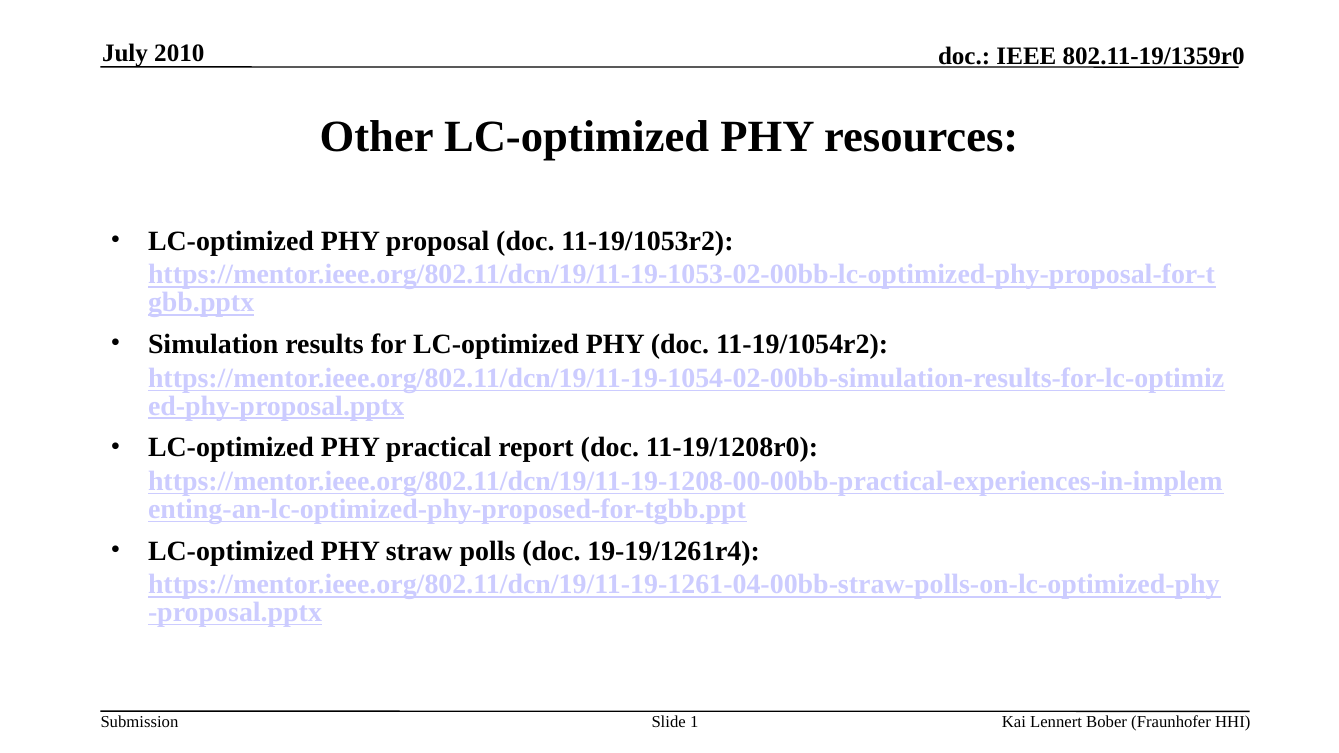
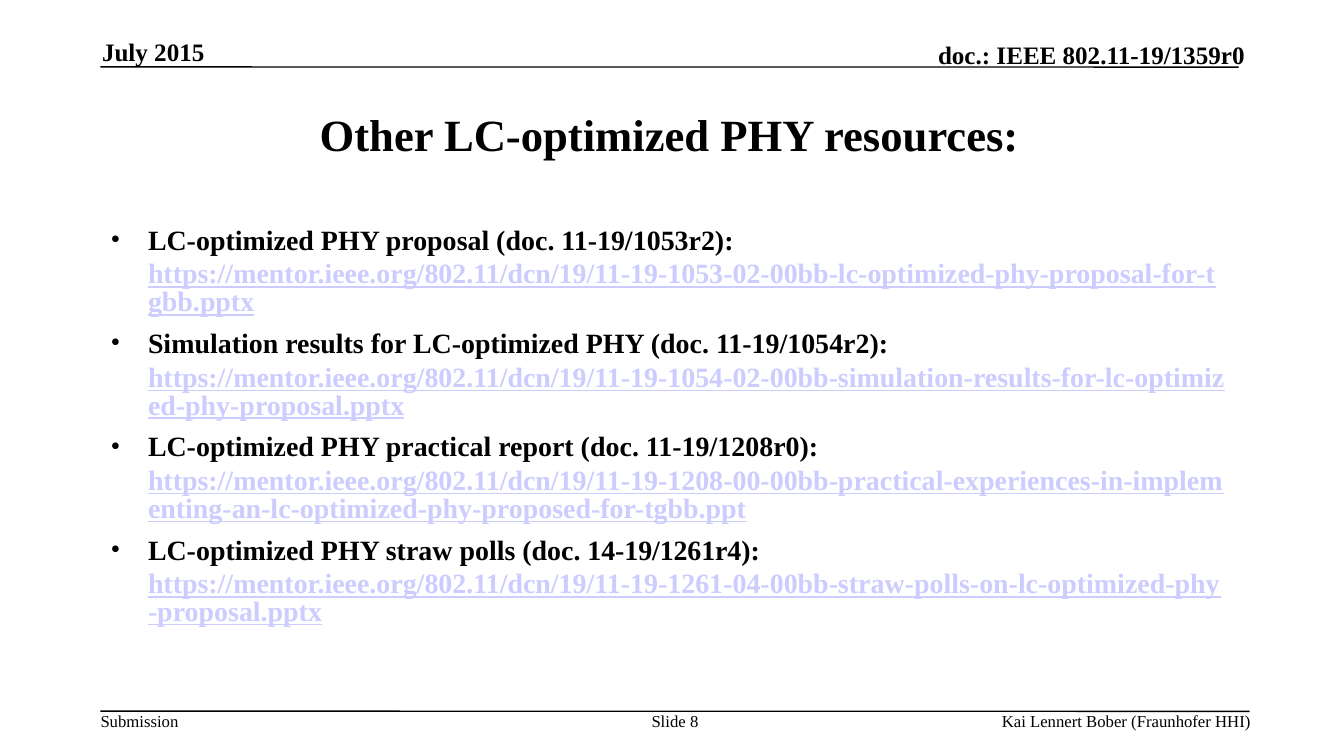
2010: 2010 -> 2015
19-19/1261r4: 19-19/1261r4 -> 14-19/1261r4
1: 1 -> 8
